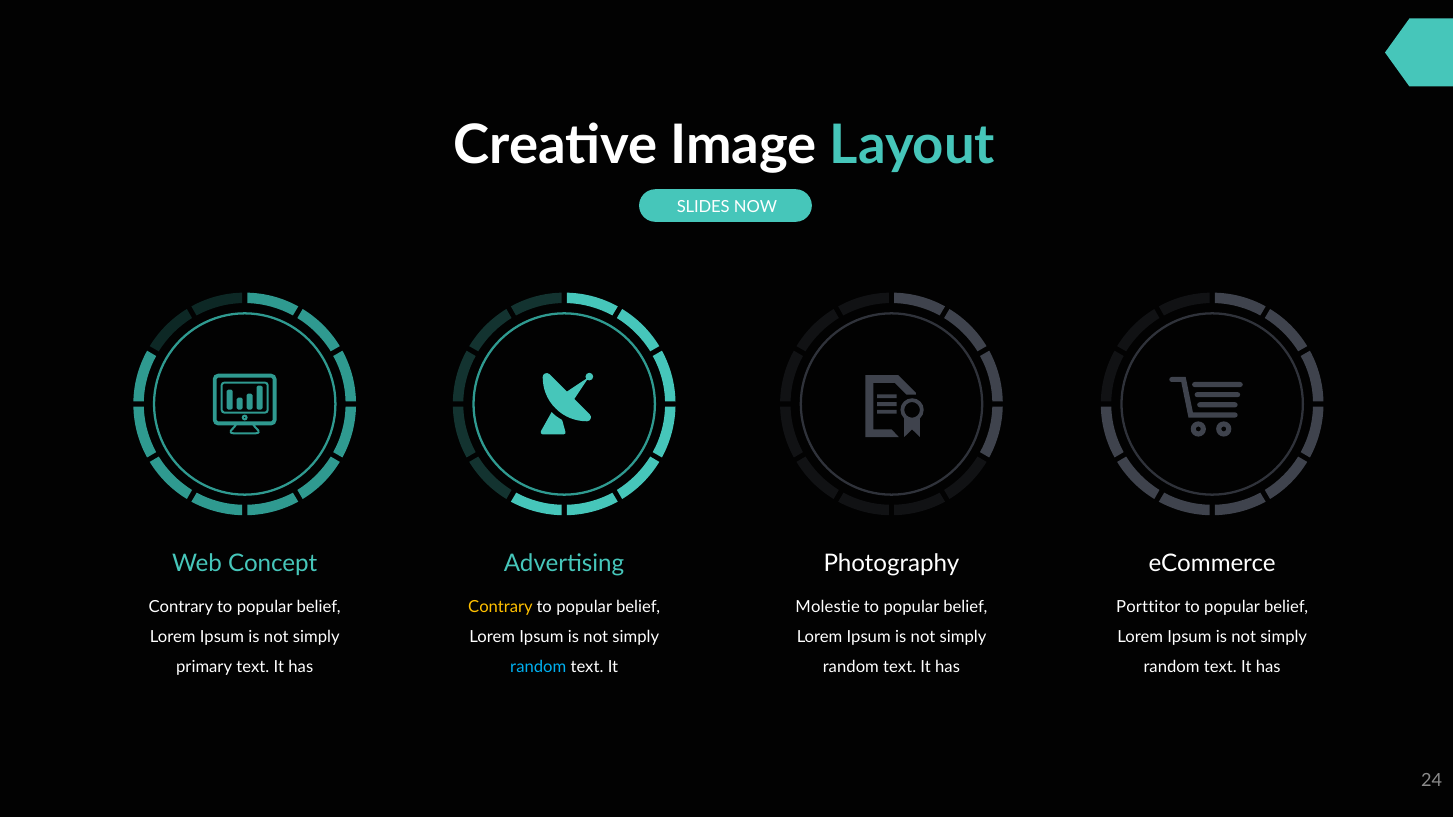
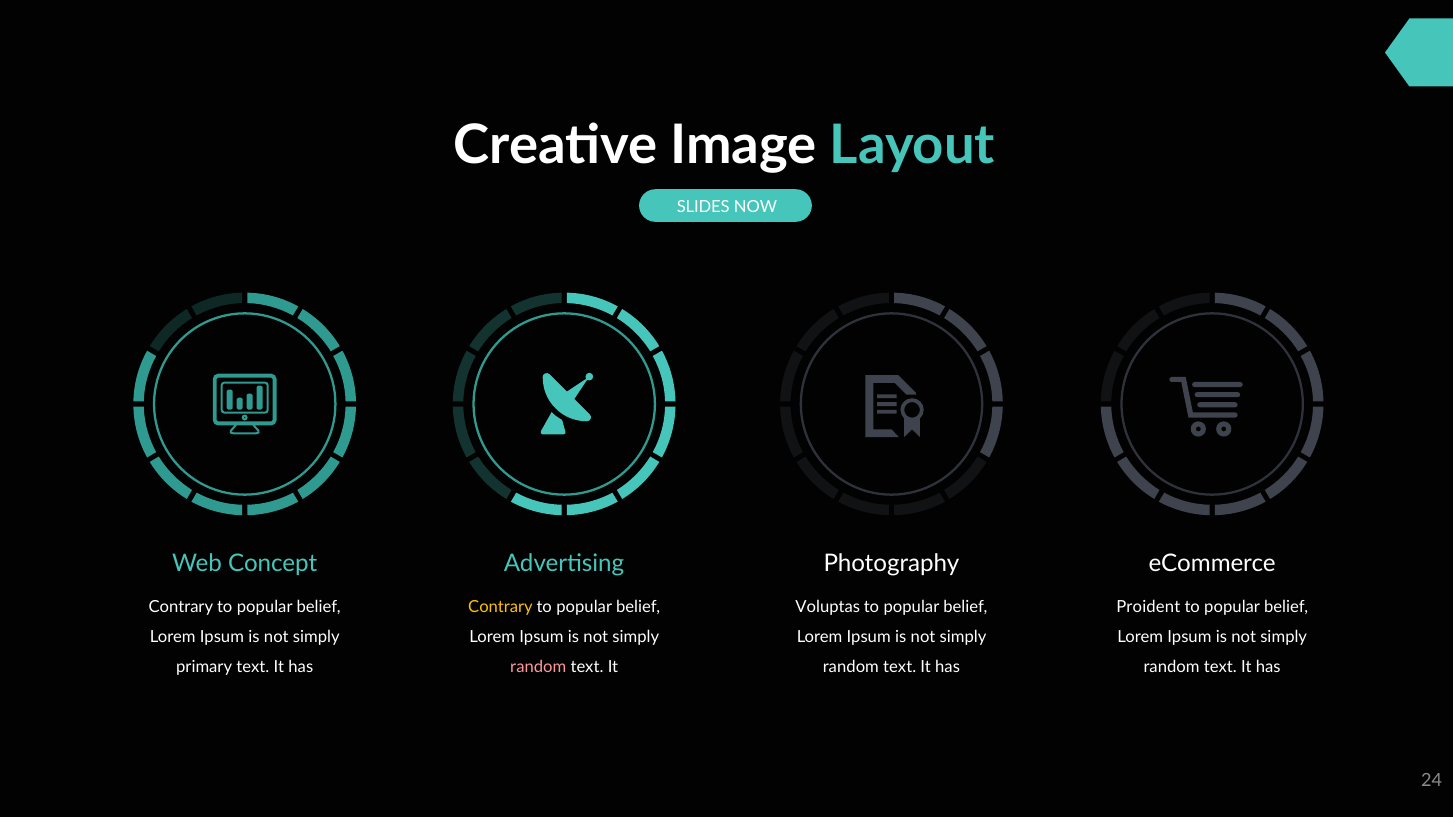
Molestie: Molestie -> Voluptas
Porttitor: Porttitor -> Proident
random at (538, 667) colour: light blue -> pink
